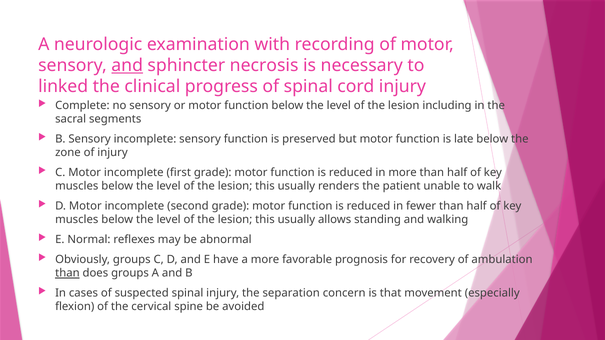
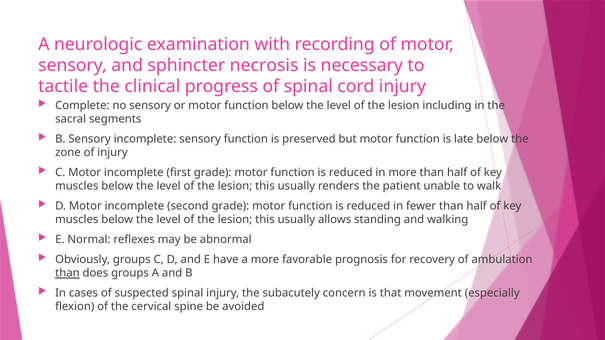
and at (127, 66) underline: present -> none
linked: linked -> tactile
separation: separation -> subacutely
